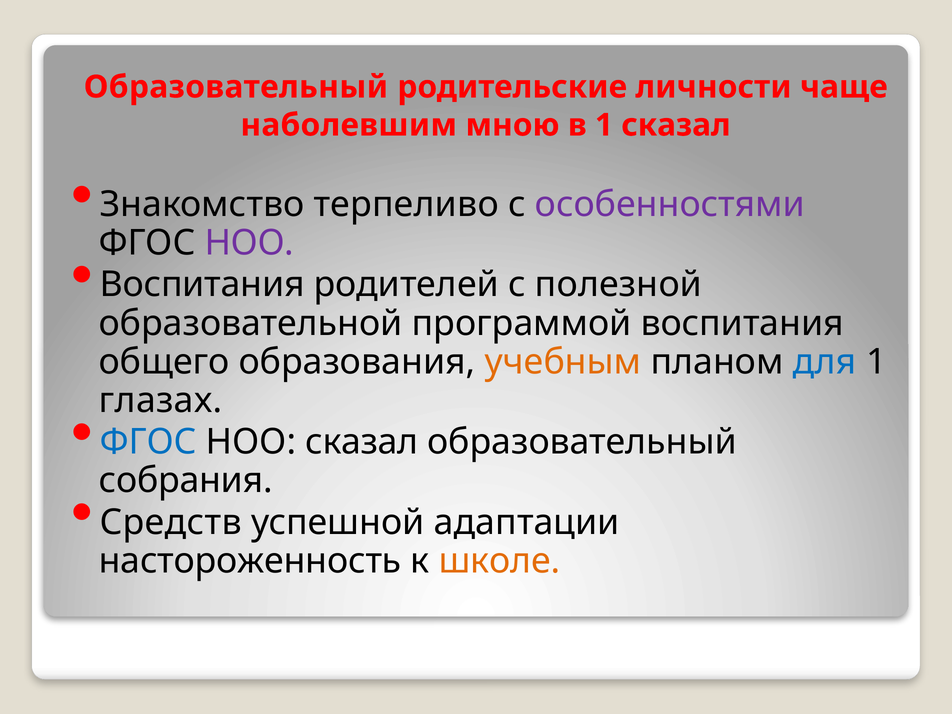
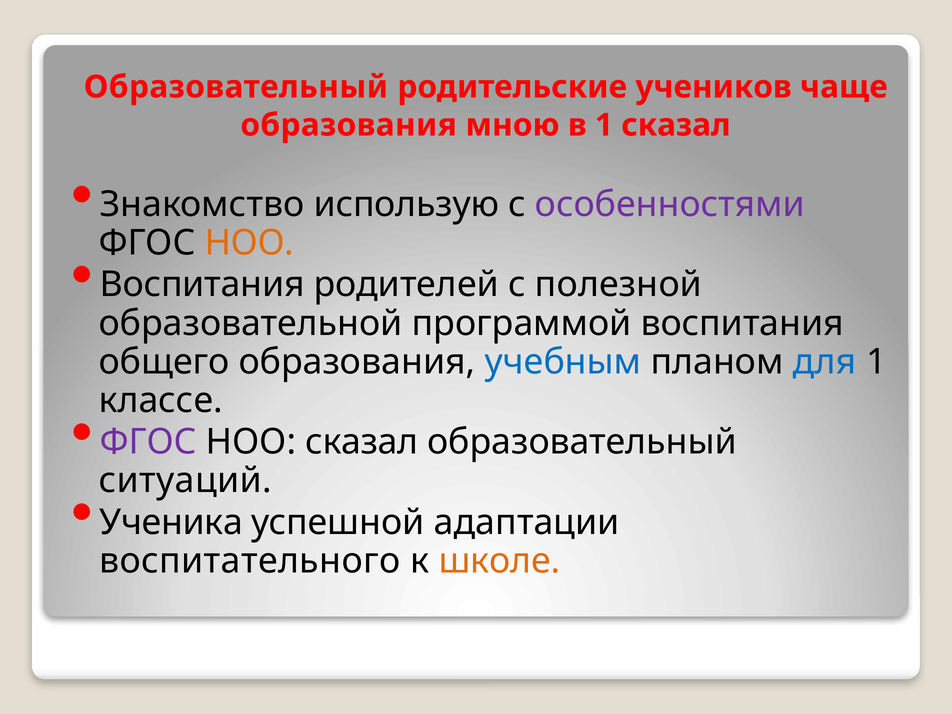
личности: личности -> учеников
наболевшим at (349, 125): наболевшим -> образования
терпеливо: терпеливо -> использую
НОО at (249, 243) colour: purple -> orange
учебным colour: orange -> blue
глазах: глазах -> классе
ФГОС at (148, 442) colour: blue -> purple
собрания: собрания -> ситуаций
Средств: Средств -> Ученика
настороженность: настороженность -> воспитательного
